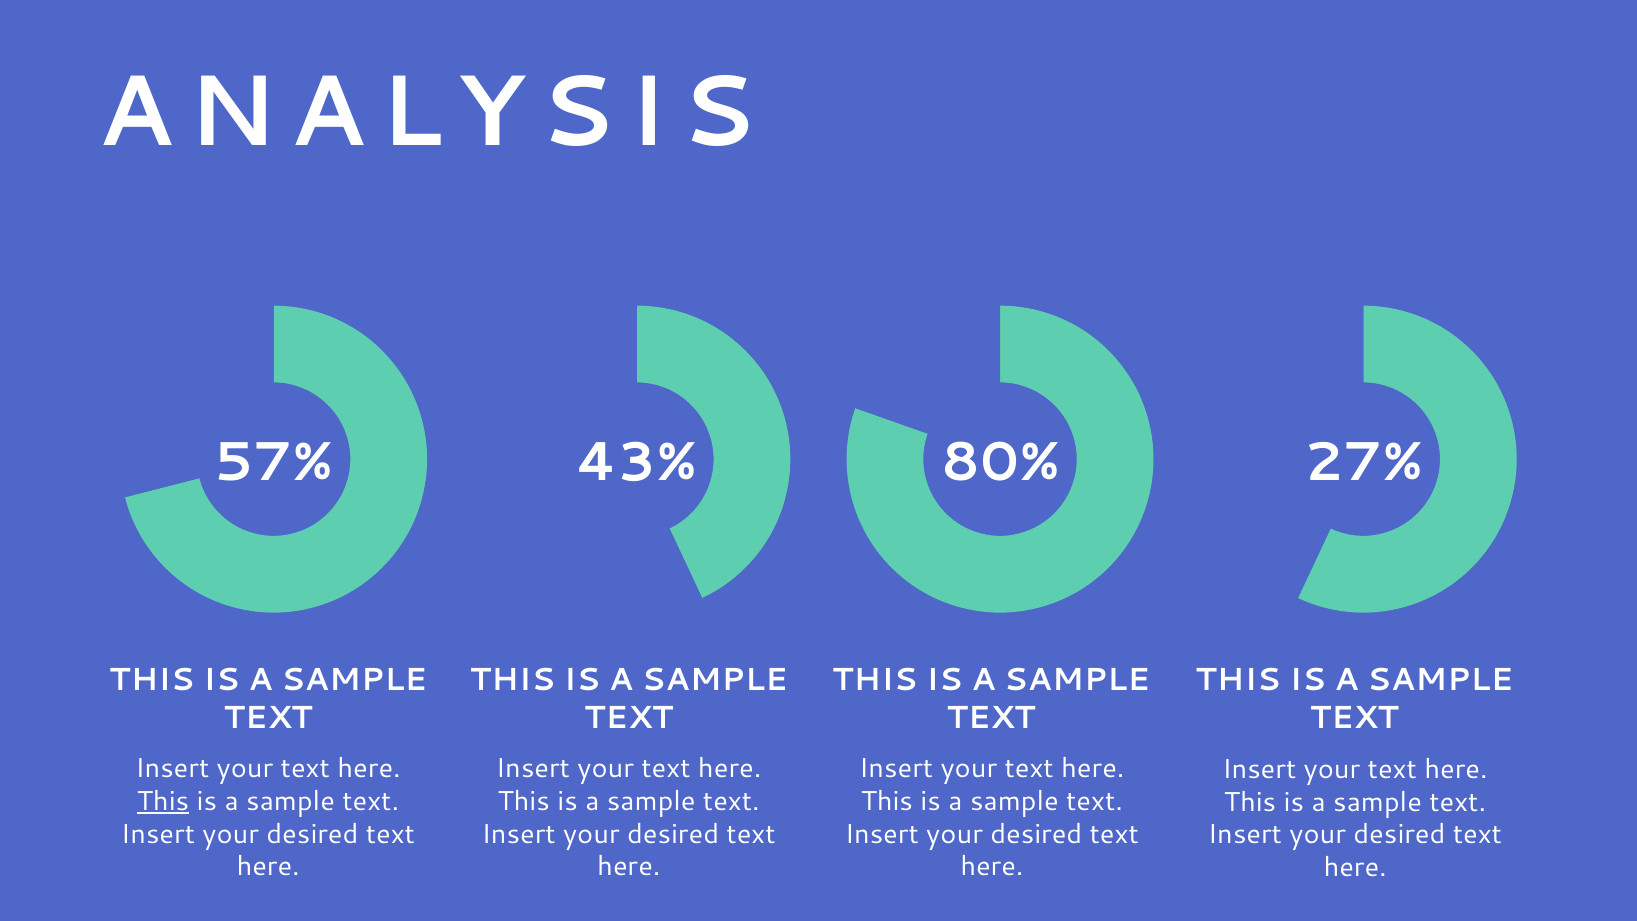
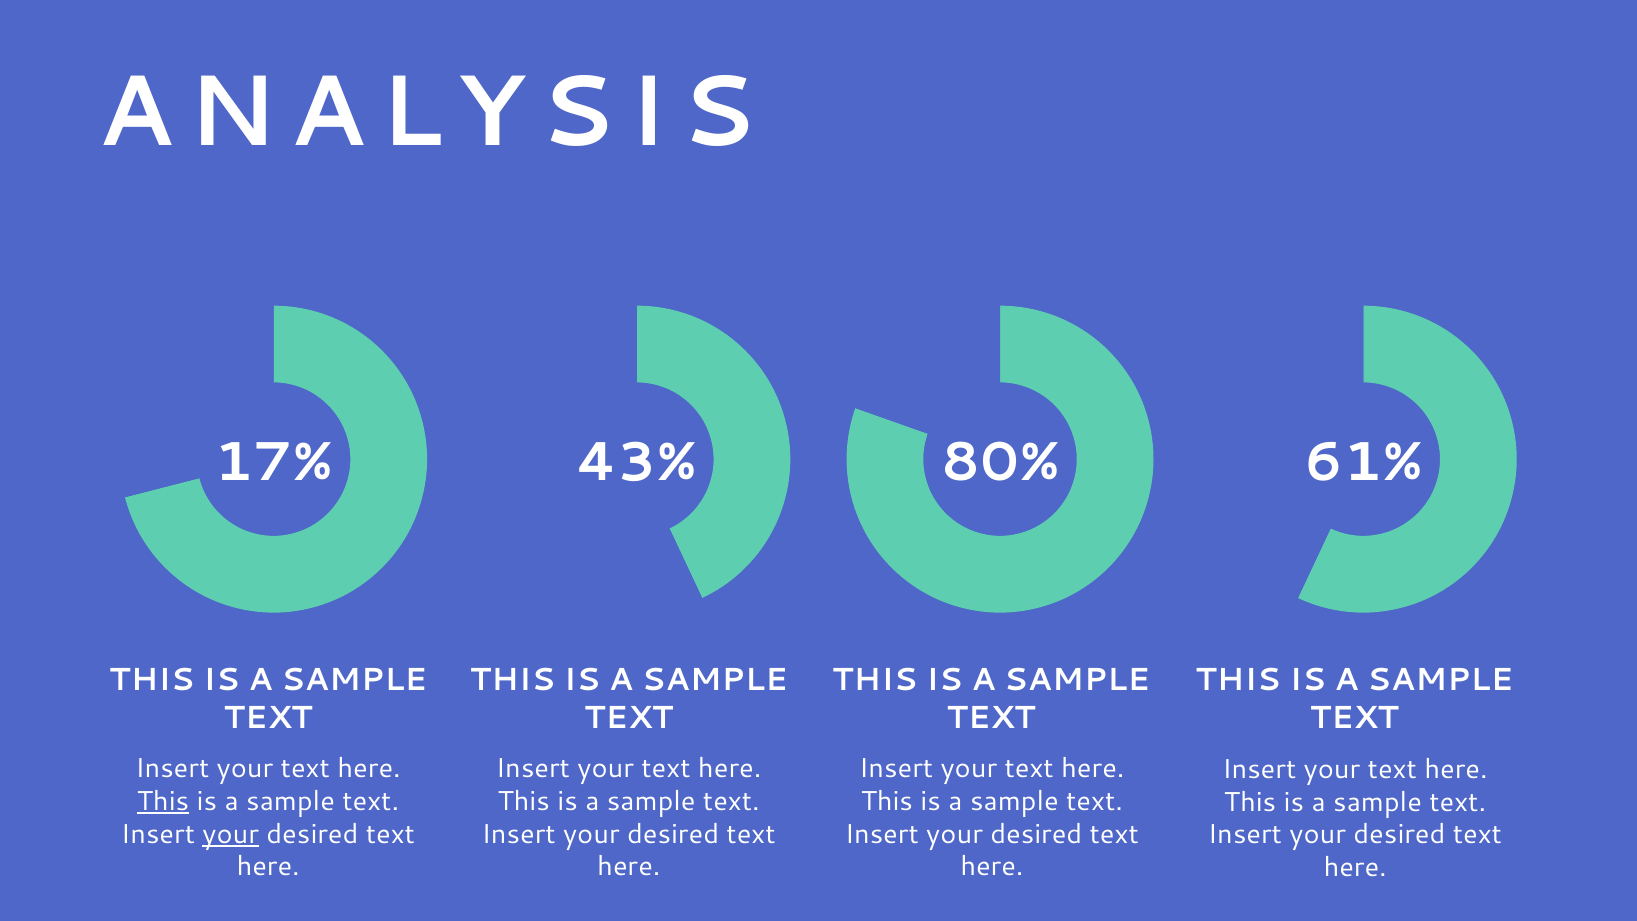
57%: 57% -> 17%
27%: 27% -> 61%
your at (231, 834) underline: none -> present
